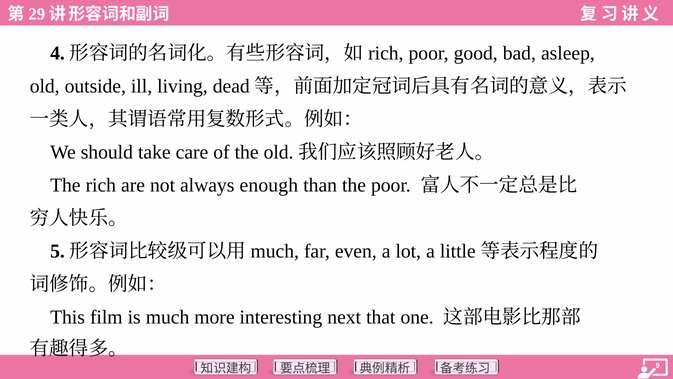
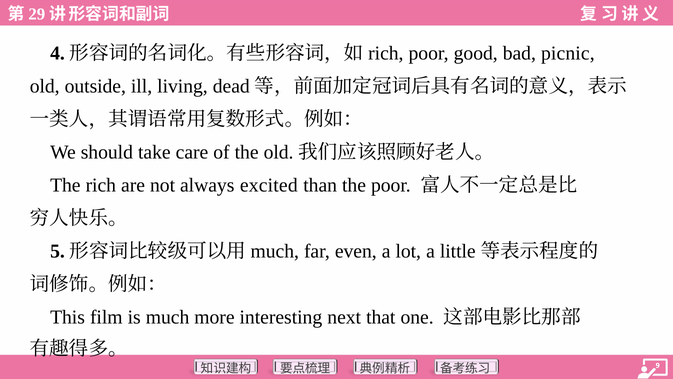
asleep: asleep -> picnic
enough: enough -> excited
